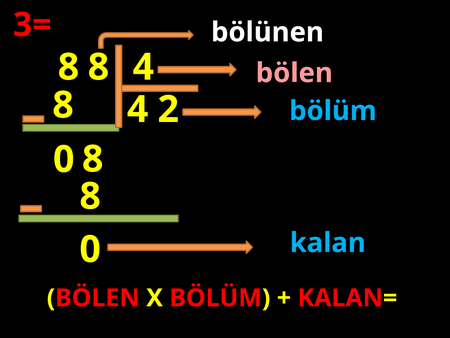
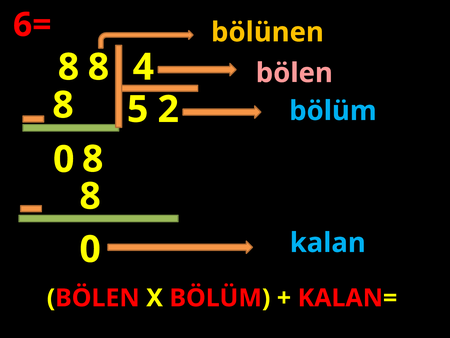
3=: 3= -> 6=
bölünen colour: white -> yellow
4 at (138, 109): 4 -> 5
